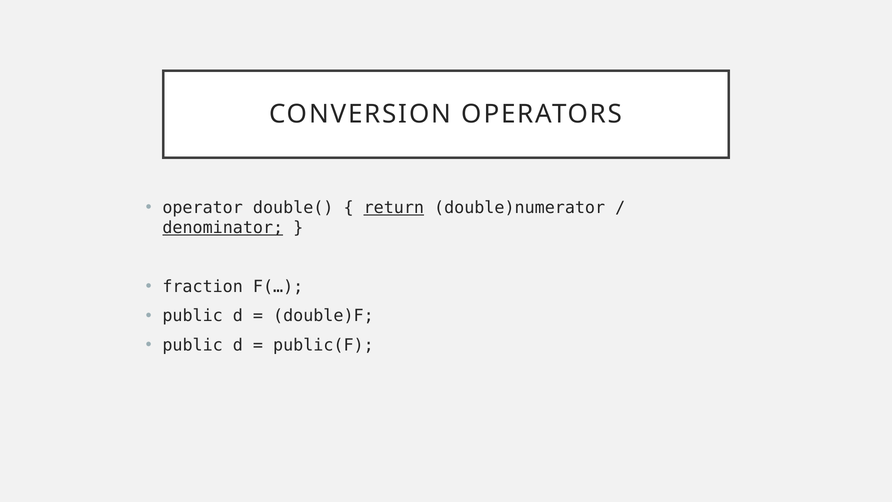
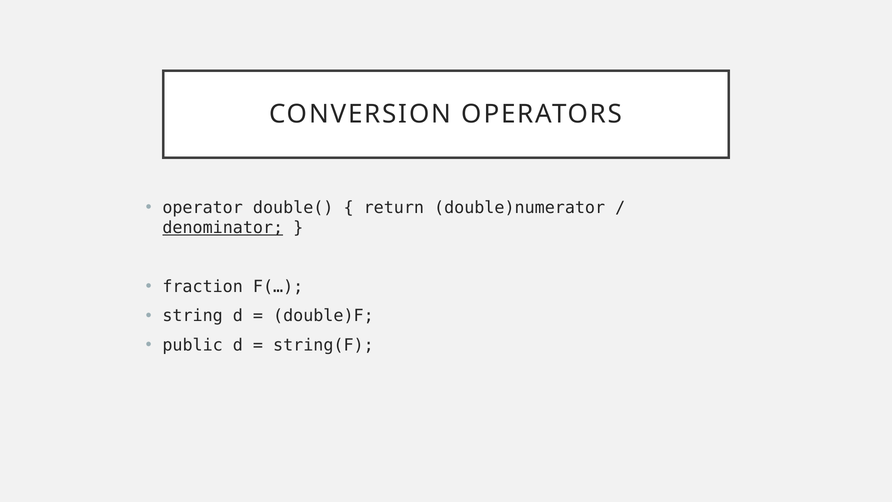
return underline: present -> none
public at (193, 316): public -> string
public(F: public(F -> string(F
